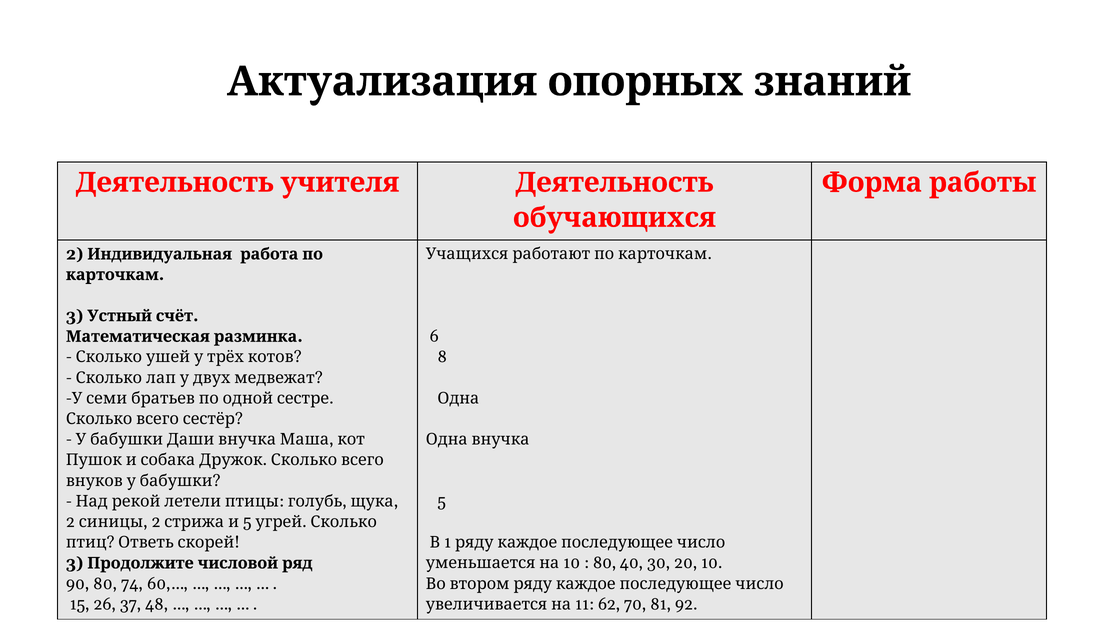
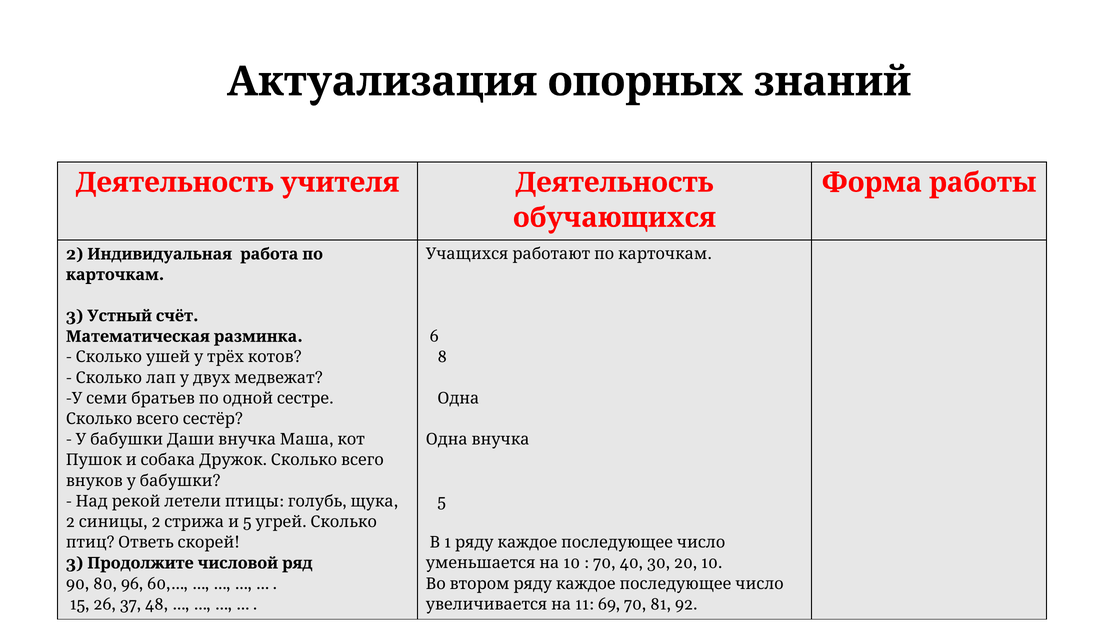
80 at (605, 563): 80 -> 70
74: 74 -> 96
62: 62 -> 69
